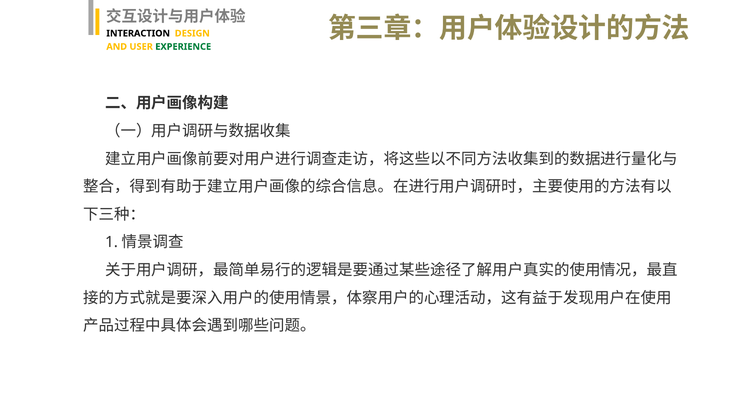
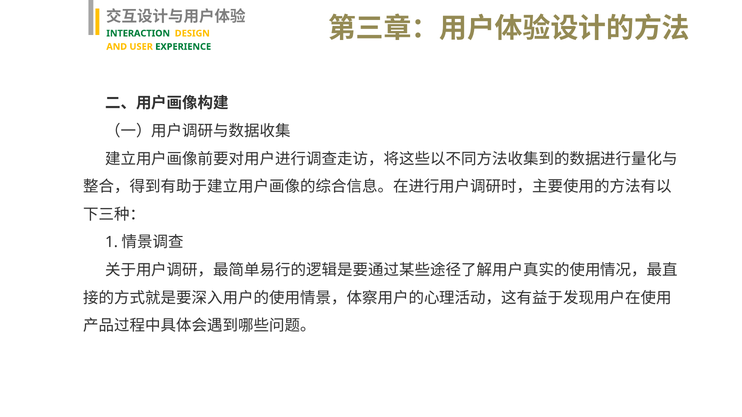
INTERACTION colour: black -> green
